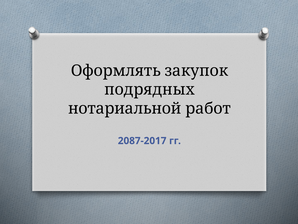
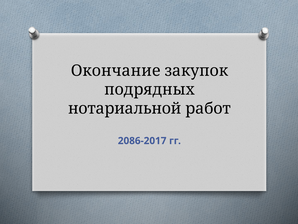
Оформлять: Оформлять -> Окончание
2087-2017: 2087-2017 -> 2086-2017
